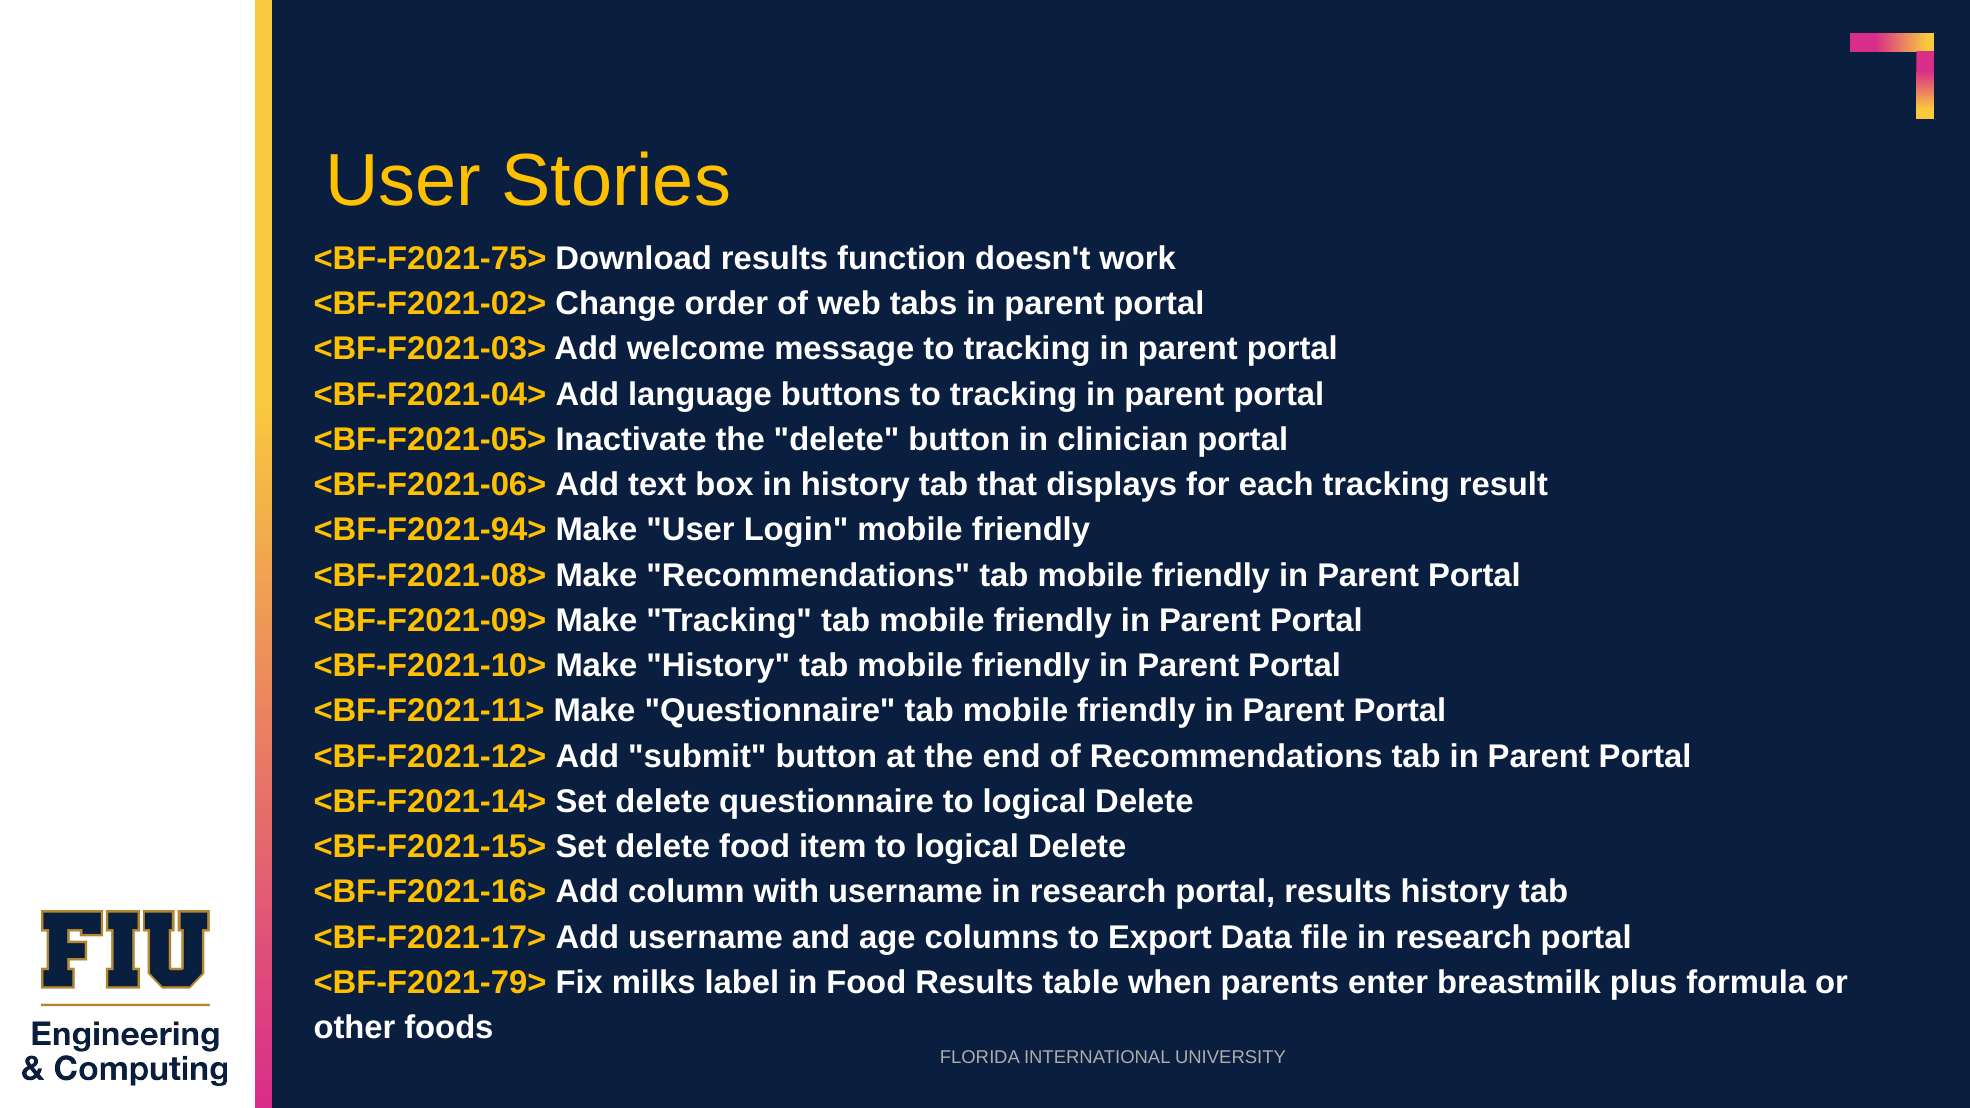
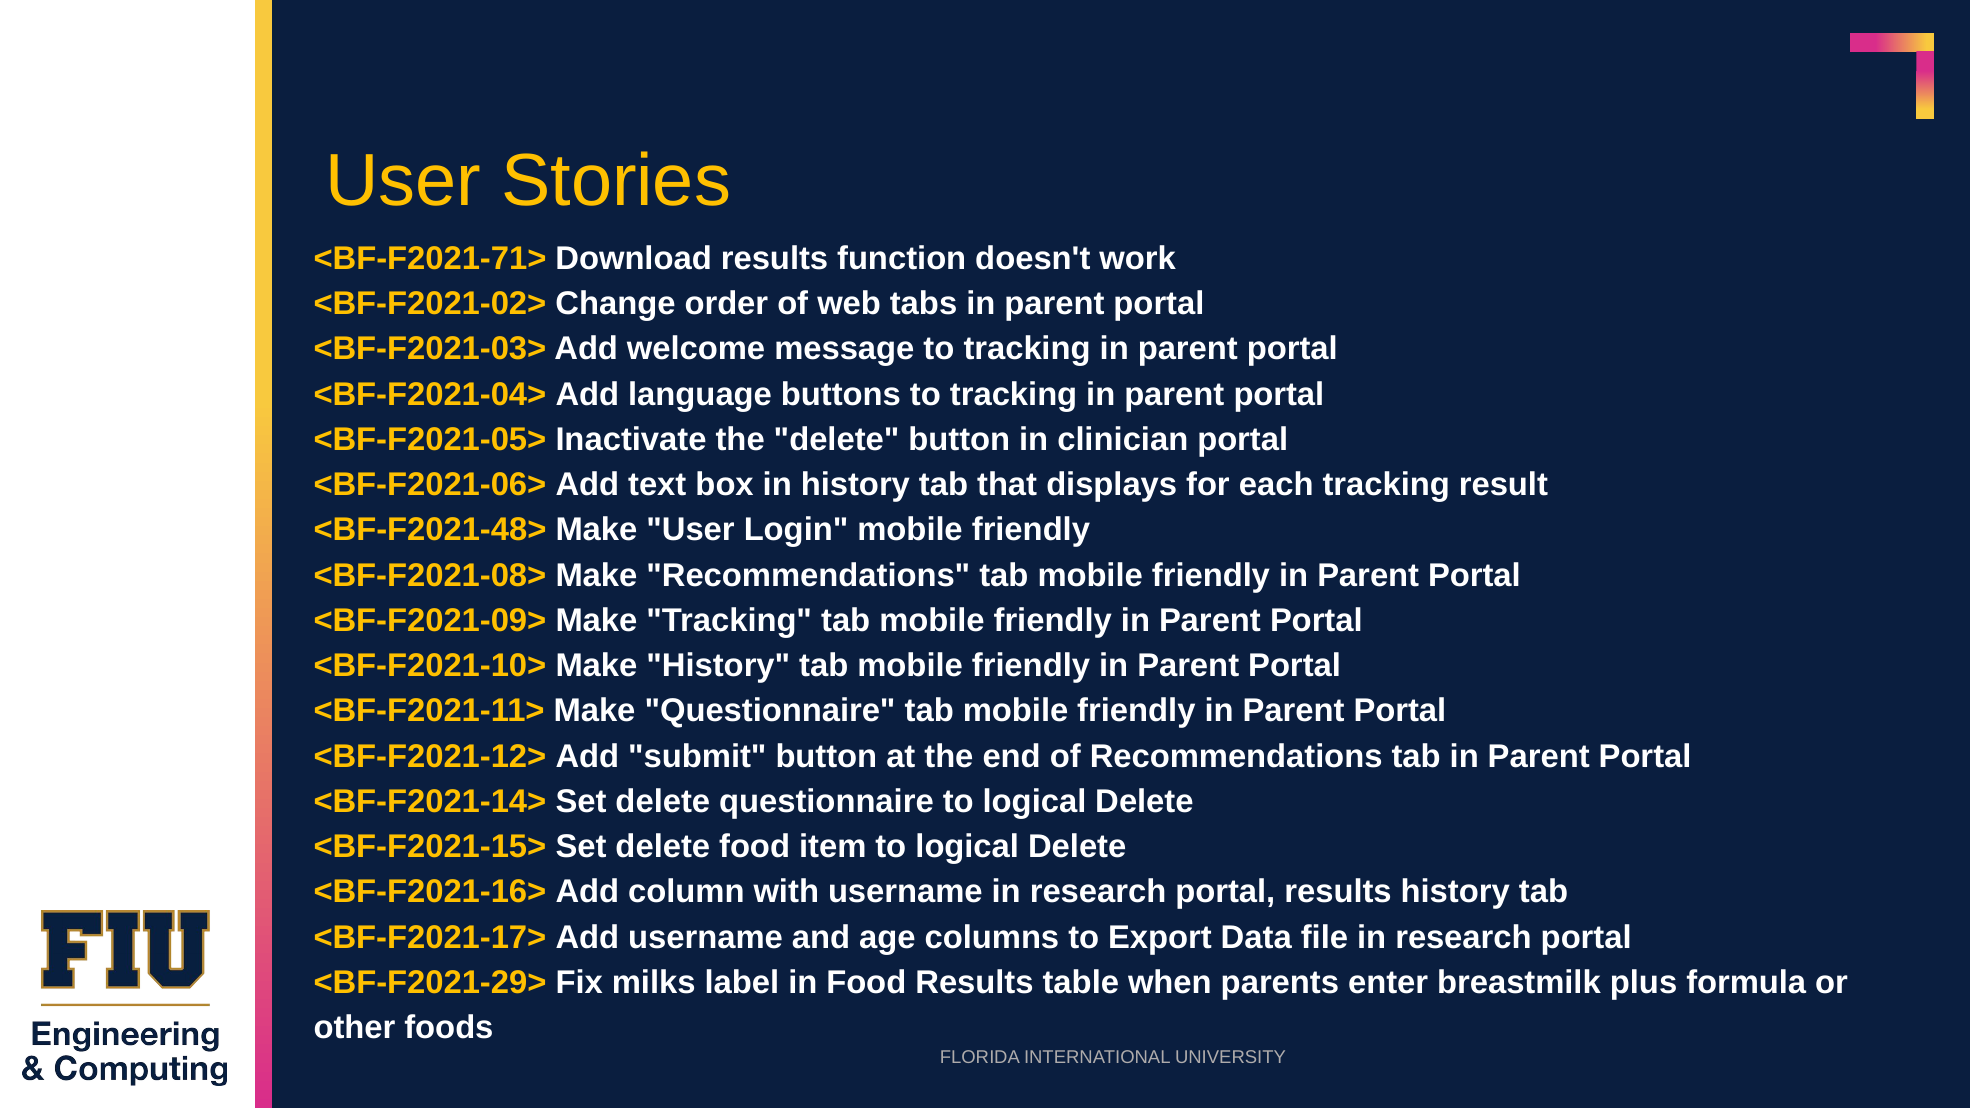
<BF-F2021-75>: <BF-F2021-75> -> <BF-F2021-71>
<BF-F2021-94>: <BF-F2021-94> -> <BF-F2021-48>
<BF-F2021-79>: <BF-F2021-79> -> <BF-F2021-29>
